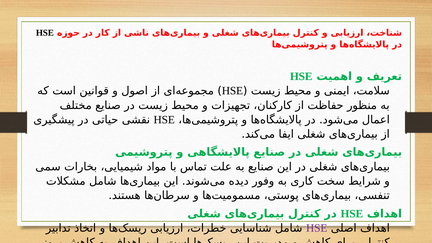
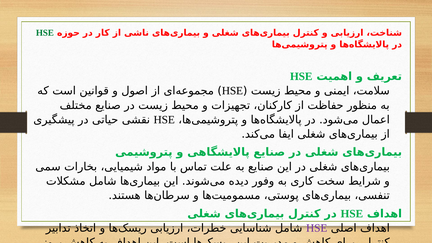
HSE at (45, 33) colour: black -> green
